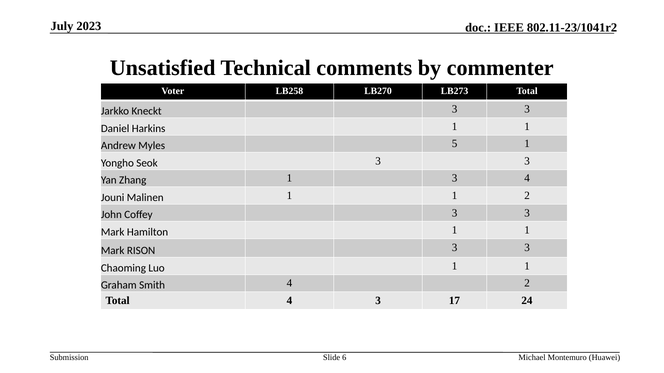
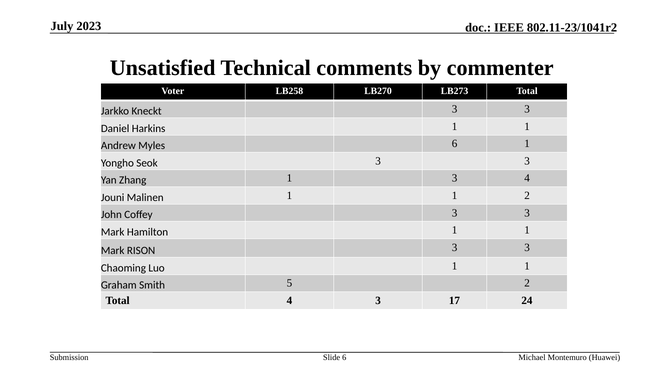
Myles 5: 5 -> 6
Smith 4: 4 -> 5
